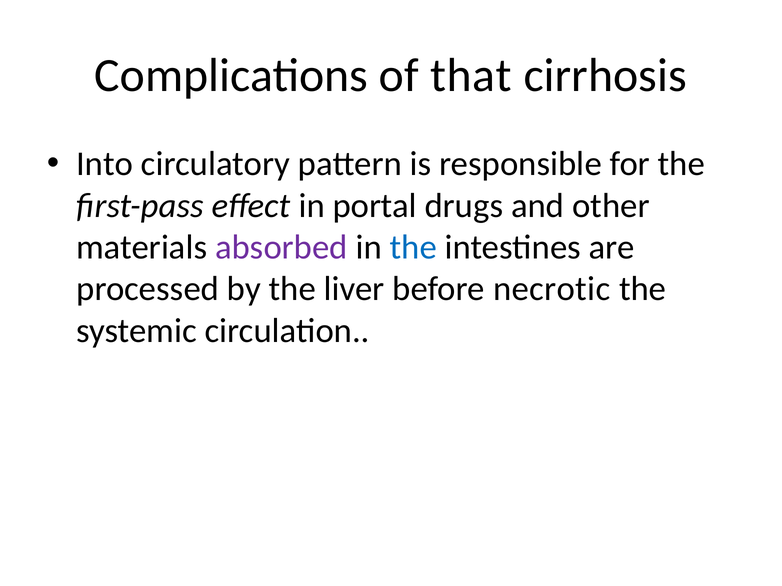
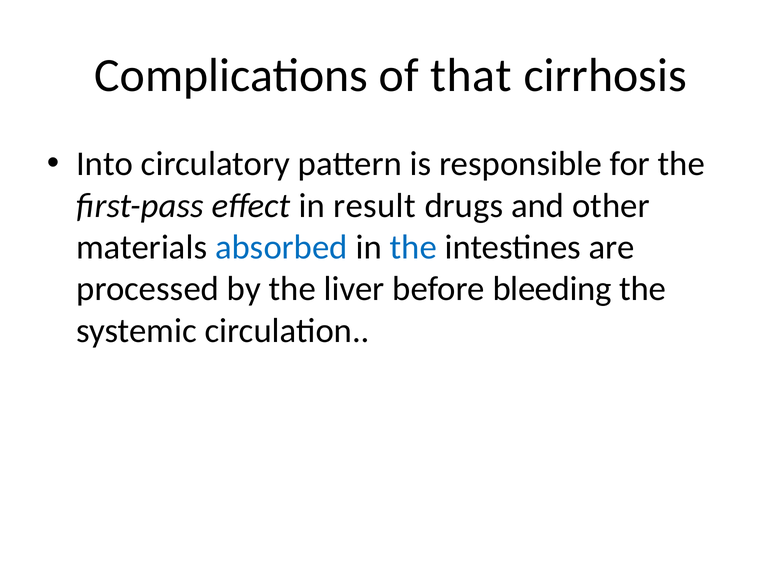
portal: portal -> result
absorbed colour: purple -> blue
necrotic: necrotic -> bleeding
